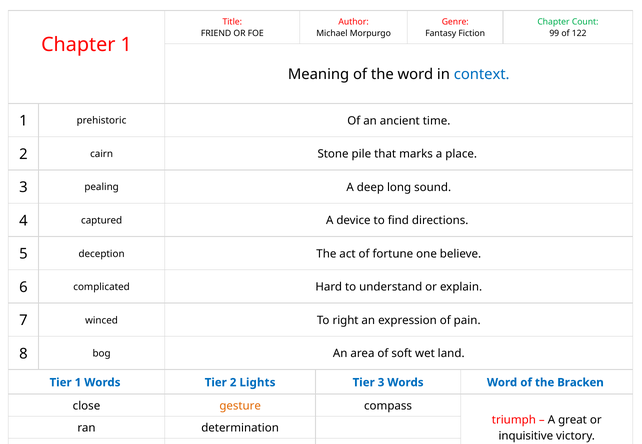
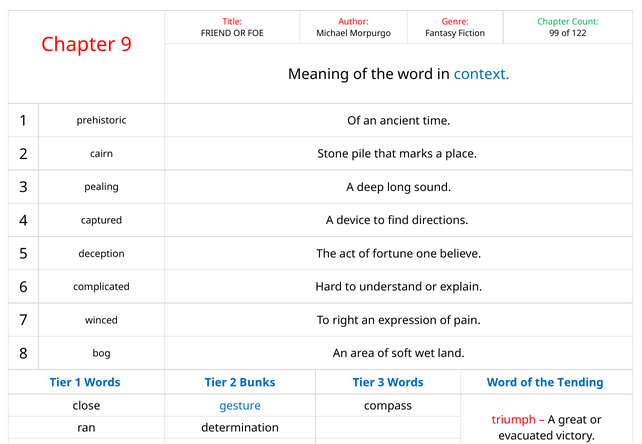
Chapter 1: 1 -> 9
Lights: Lights -> Bunks
Bracken: Bracken -> Tending
gesture colour: orange -> blue
inquisitive: inquisitive -> evacuated
